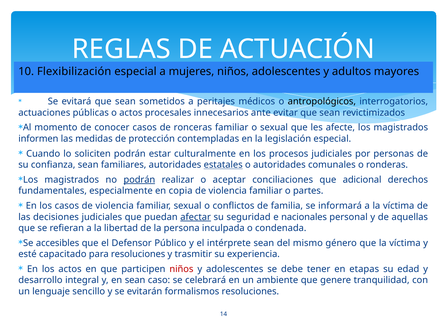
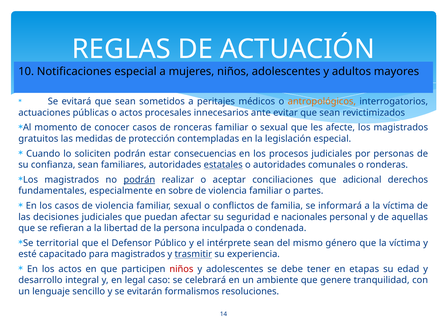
Flexibilización: Flexibilización -> Notificaciones
antropológicos colour: black -> orange
informen: informen -> gratuitos
culturalmente: culturalmente -> consecuencias
copia: copia -> sobre
afectar underline: present -> none
accesibles: accesibles -> territorial
para resoluciones: resoluciones -> magistrados
trasmitir underline: none -> present
en sean: sean -> legal
